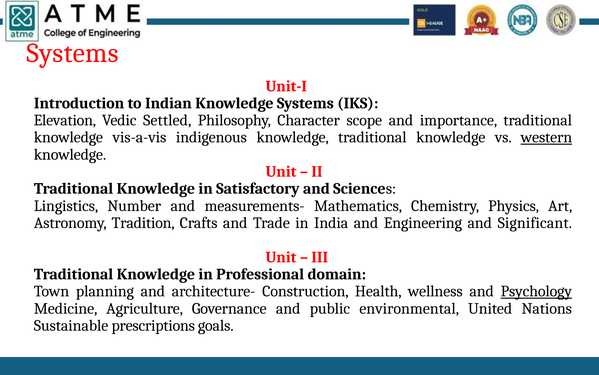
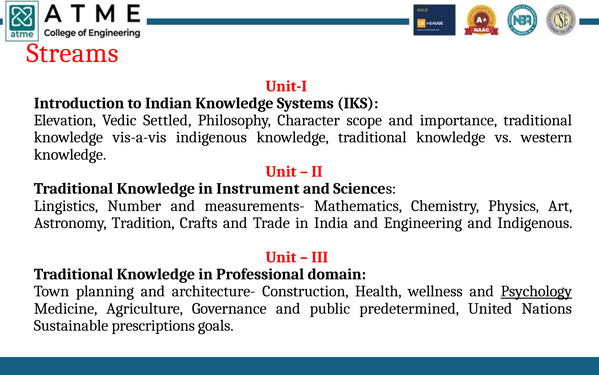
Systems at (73, 53): Systems -> Streams
western underline: present -> none
Satisfactory: Satisfactory -> Instrument
and Significant: Significant -> Indigenous
environmental: environmental -> predetermined
